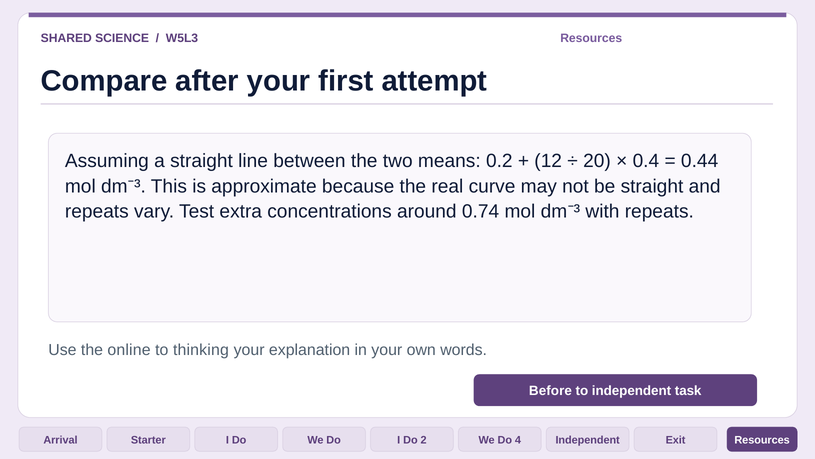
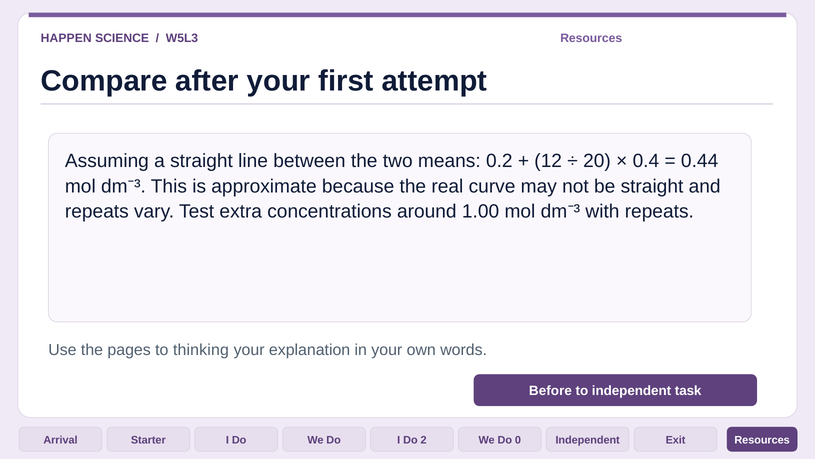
SHARED: SHARED -> HAPPEN
0.74: 0.74 -> 1.00
online: online -> pages
4: 4 -> 0
